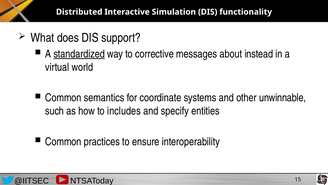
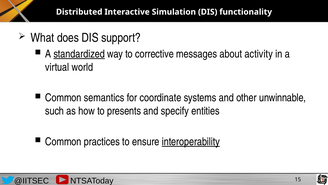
instead: instead -> activity
includes: includes -> presents
interoperability underline: none -> present
